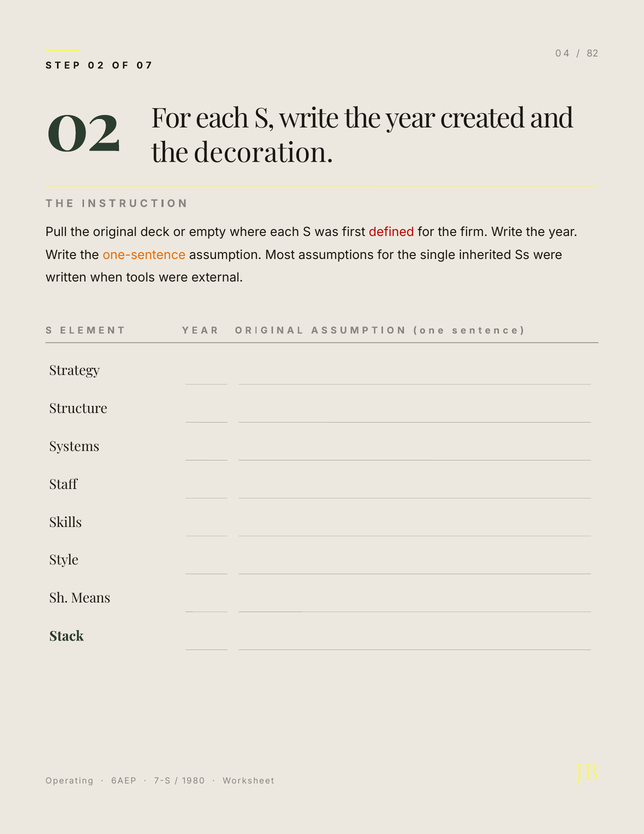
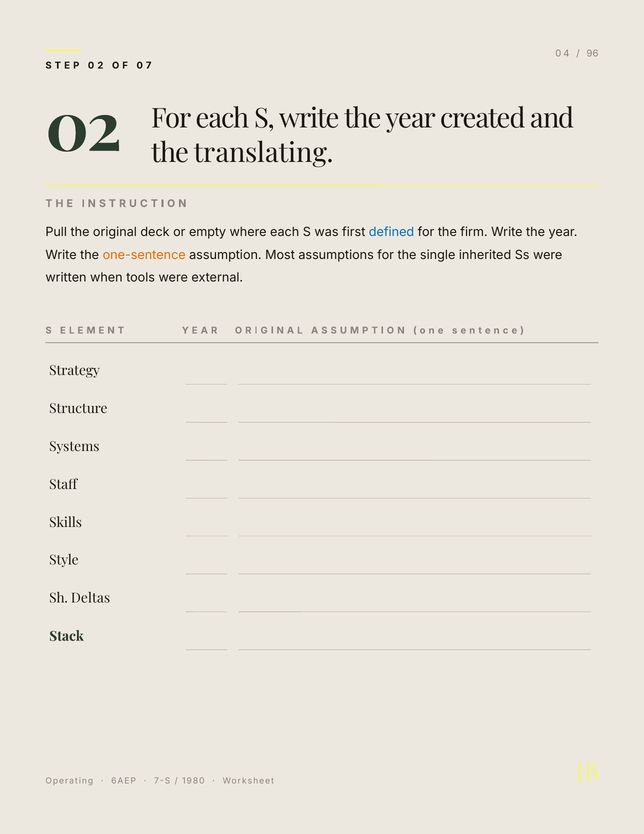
82: 82 -> 96
decoration: decoration -> translating
defined colour: red -> blue
Means: Means -> Deltas
